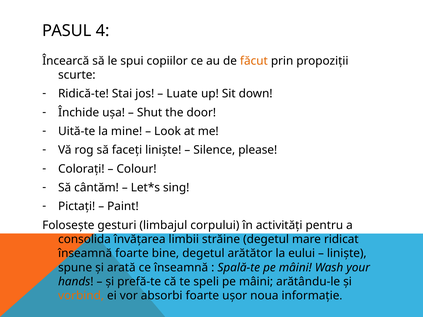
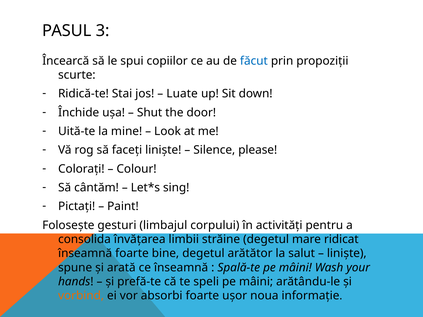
4: 4 -> 3
făcut colour: orange -> blue
eului: eului -> salut
